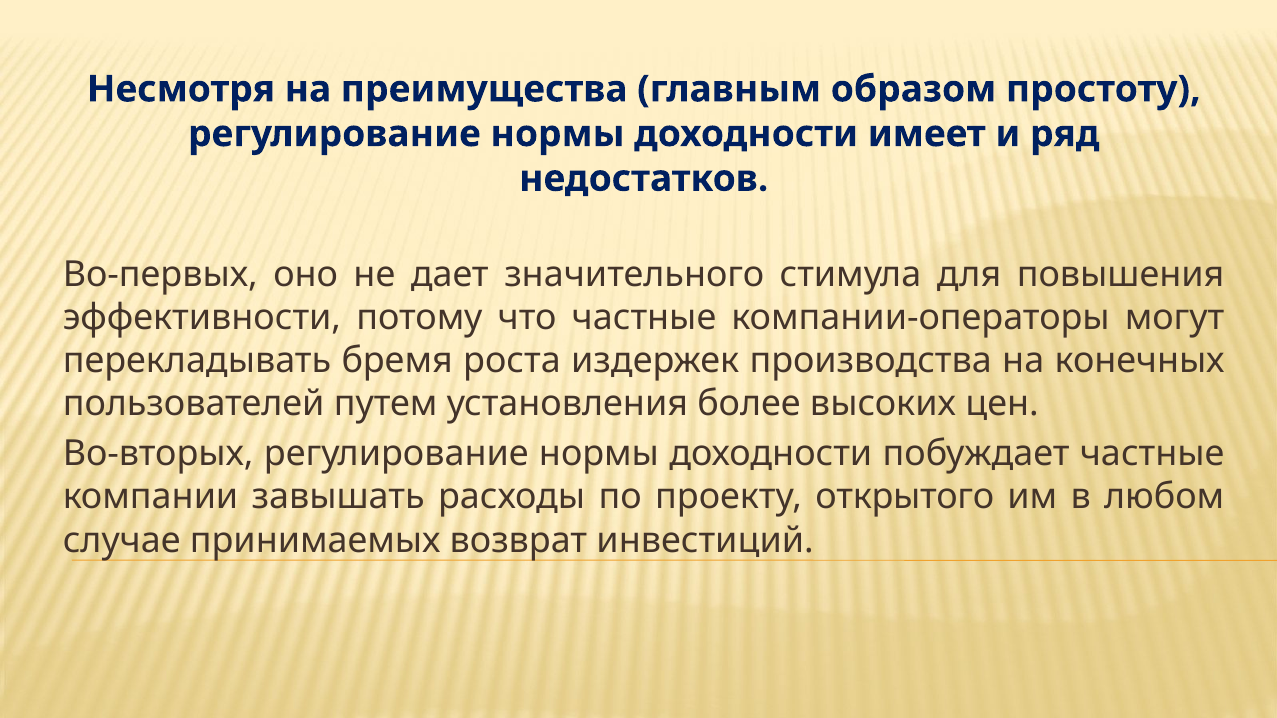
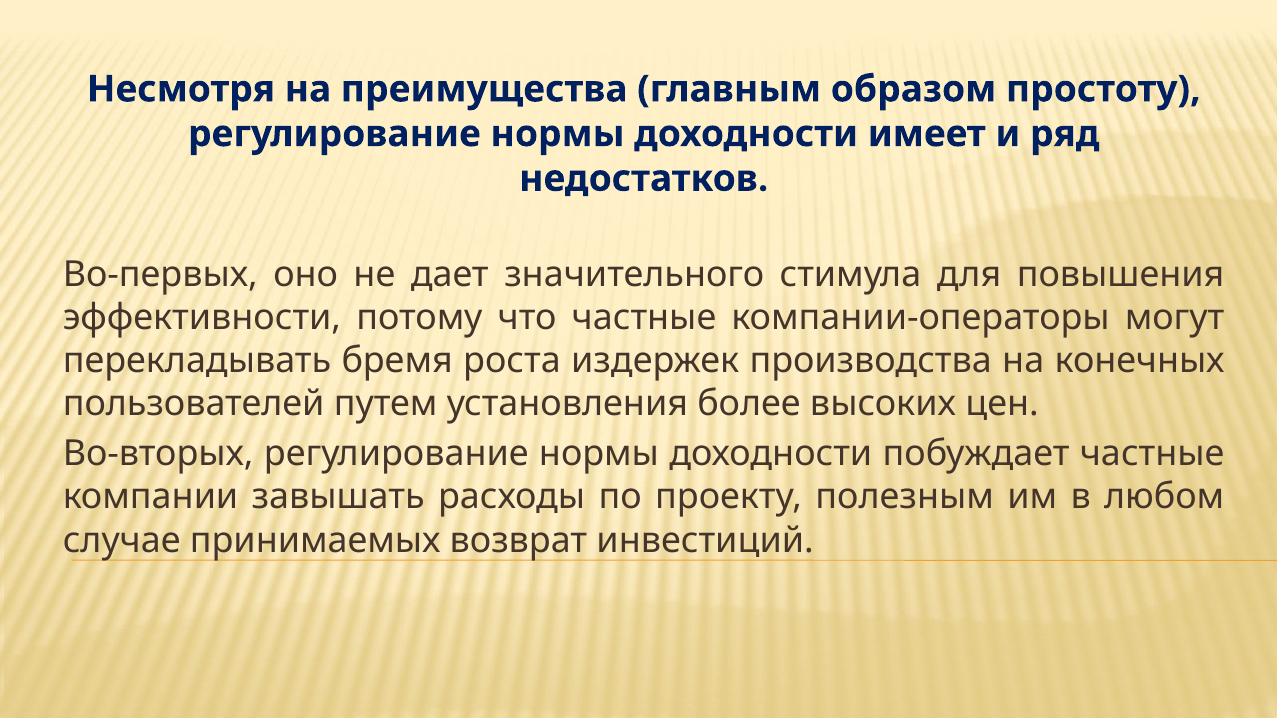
открытого: открытого -> полезным
